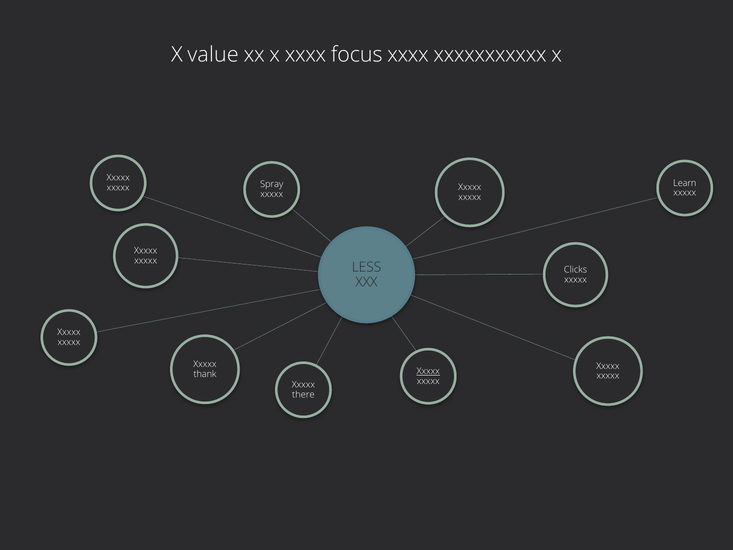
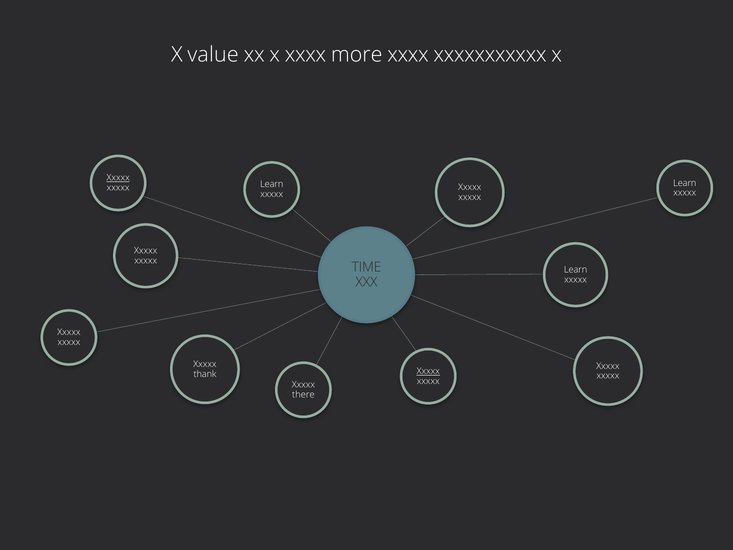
focus: focus -> more
Xxxxx at (118, 178) underline: none -> present
Spray at (272, 184): Spray -> Learn
LESS: LESS -> TIME
Clicks at (575, 270): Clicks -> Learn
